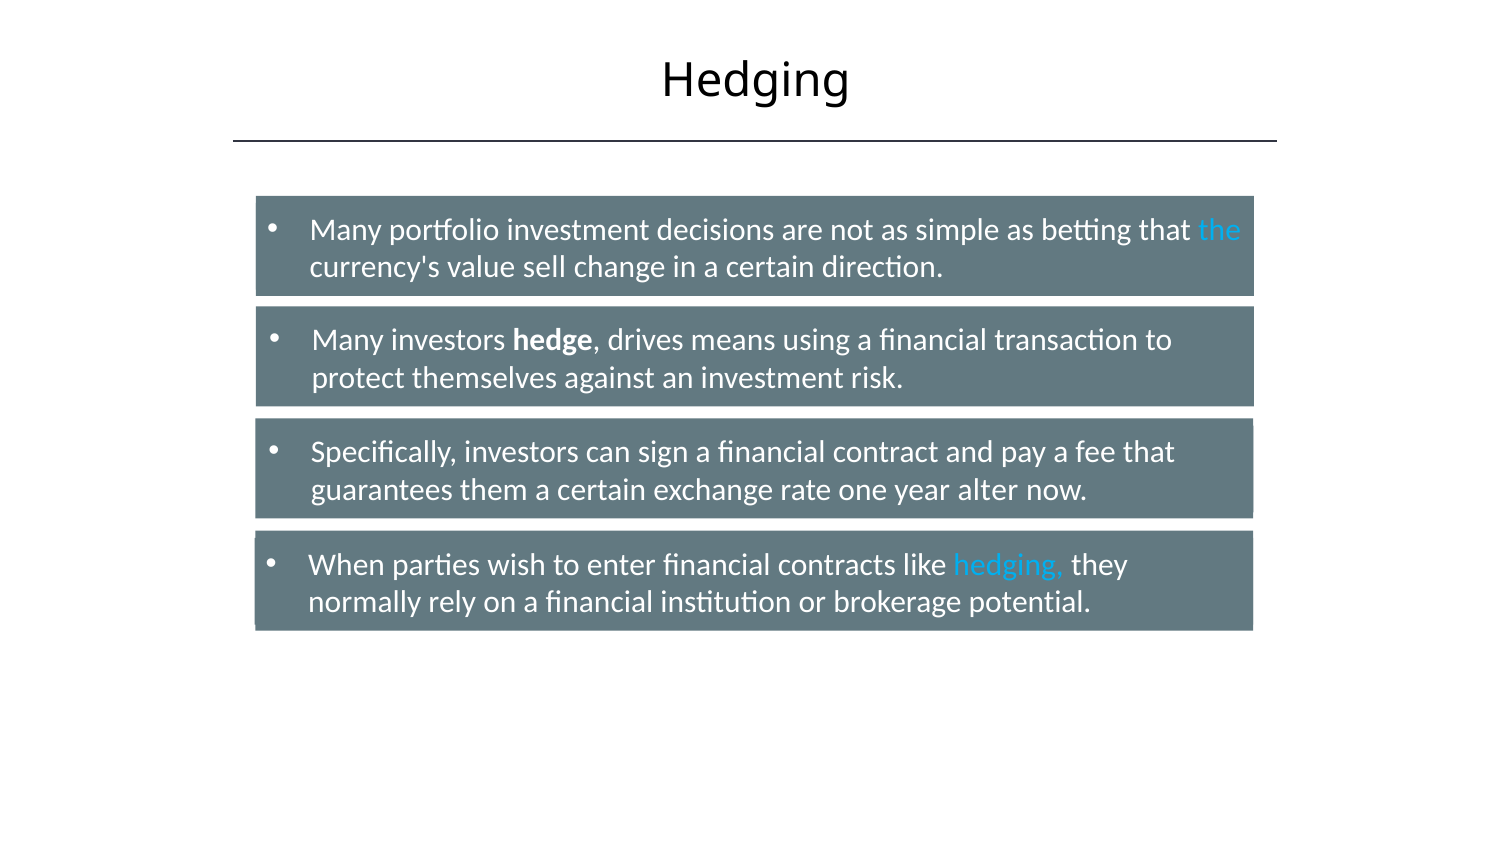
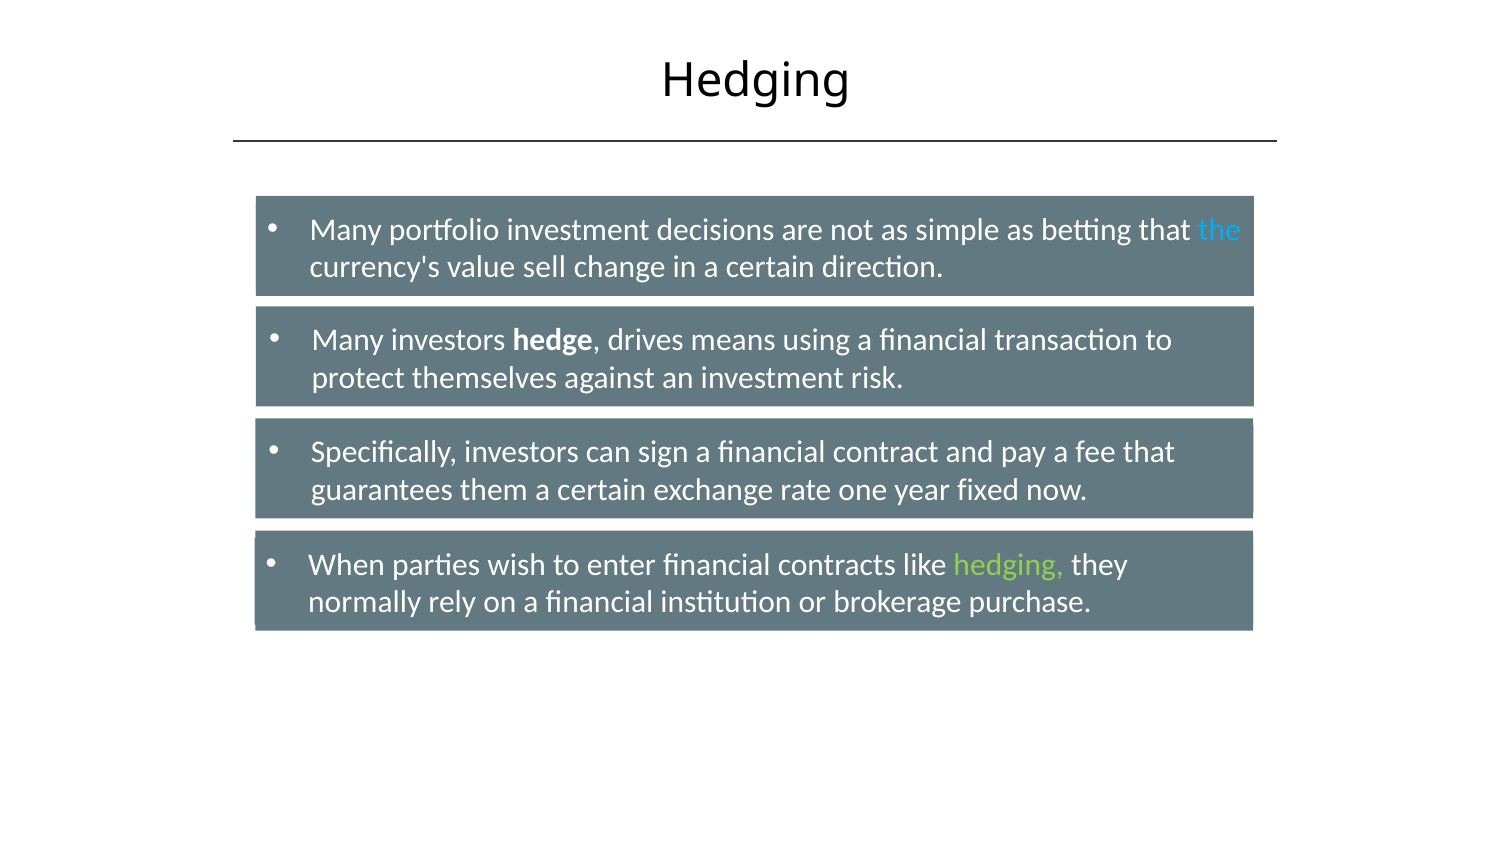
alter: alter -> fixed
hedging at (1009, 564) colour: light blue -> light green
potential: potential -> purchase
